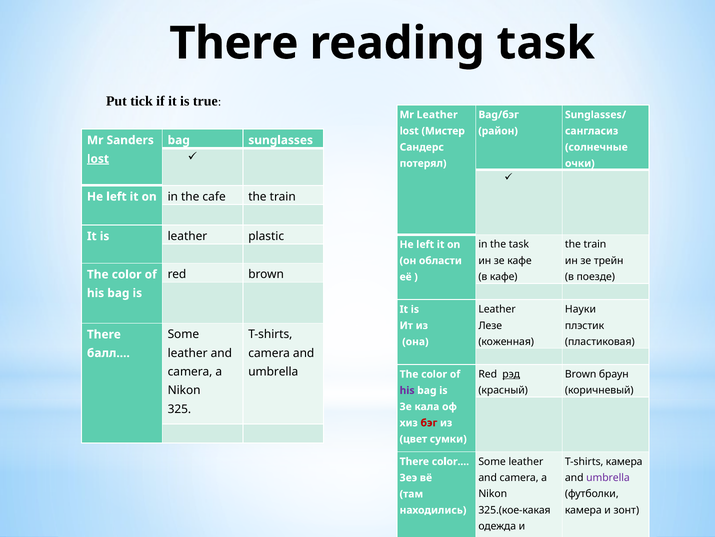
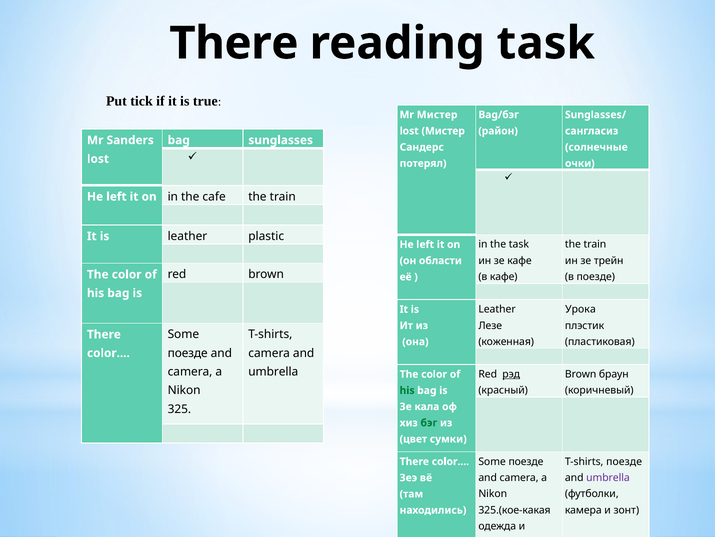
Mr Leather: Leather -> Мистер
lost at (98, 159) underline: present -> none
Науки: Науки -> Урока
leather at (188, 353): leather -> поезде
балл at (108, 353): балл -> color
his at (407, 390) colour: purple -> green
бэг colour: red -> green
leather at (526, 461): leather -> поезде
T-shirts камера: камера -> поезде
